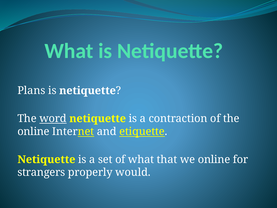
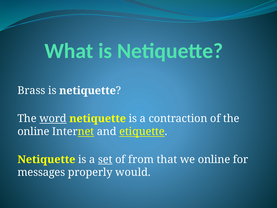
Plans: Plans -> Brass
set underline: none -> present
of what: what -> from
strangers: strangers -> messages
